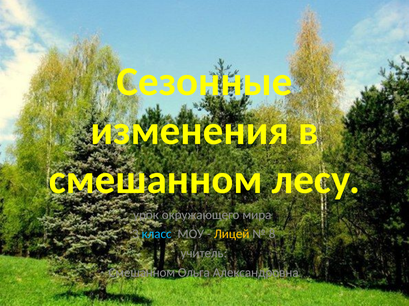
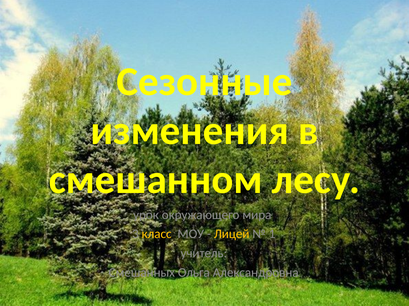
класс colour: light blue -> yellow
8: 8 -> 1
Смешанном at (142, 273): Смешанном -> Смешанных
